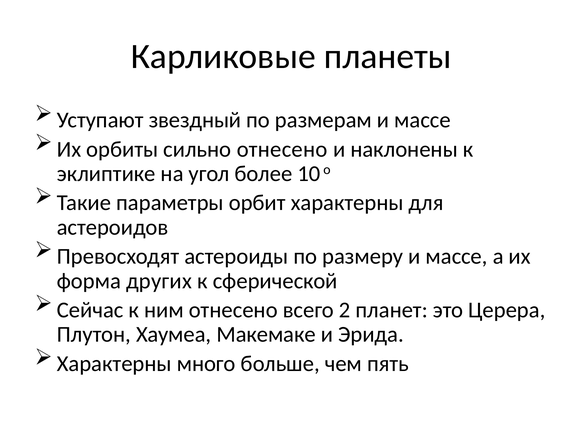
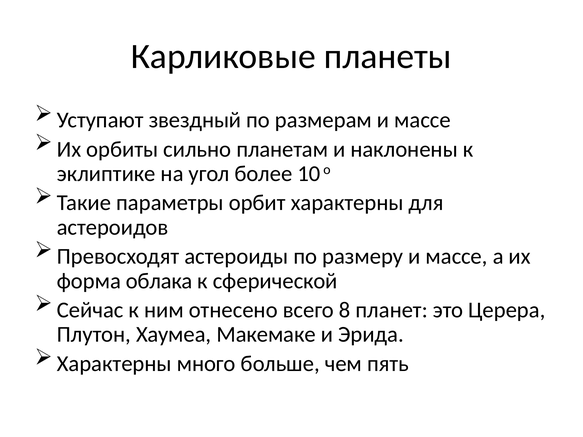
сильно отнесено: отнесено -> планетам
других: других -> облака
2: 2 -> 8
